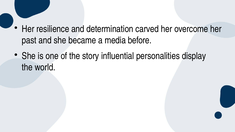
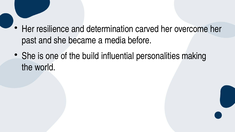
story: story -> build
display: display -> making
